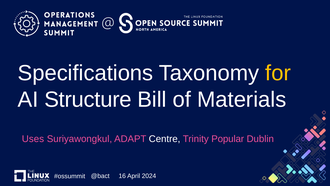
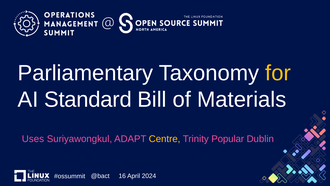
Specifications: Specifications -> Parliamentary
Structure: Structure -> Standard
Centre colour: white -> yellow
